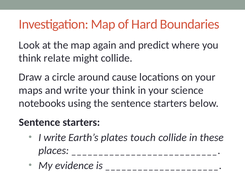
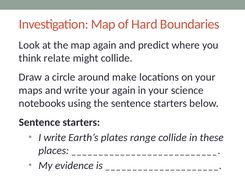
cause: cause -> make
your think: think -> again
touch: touch -> range
